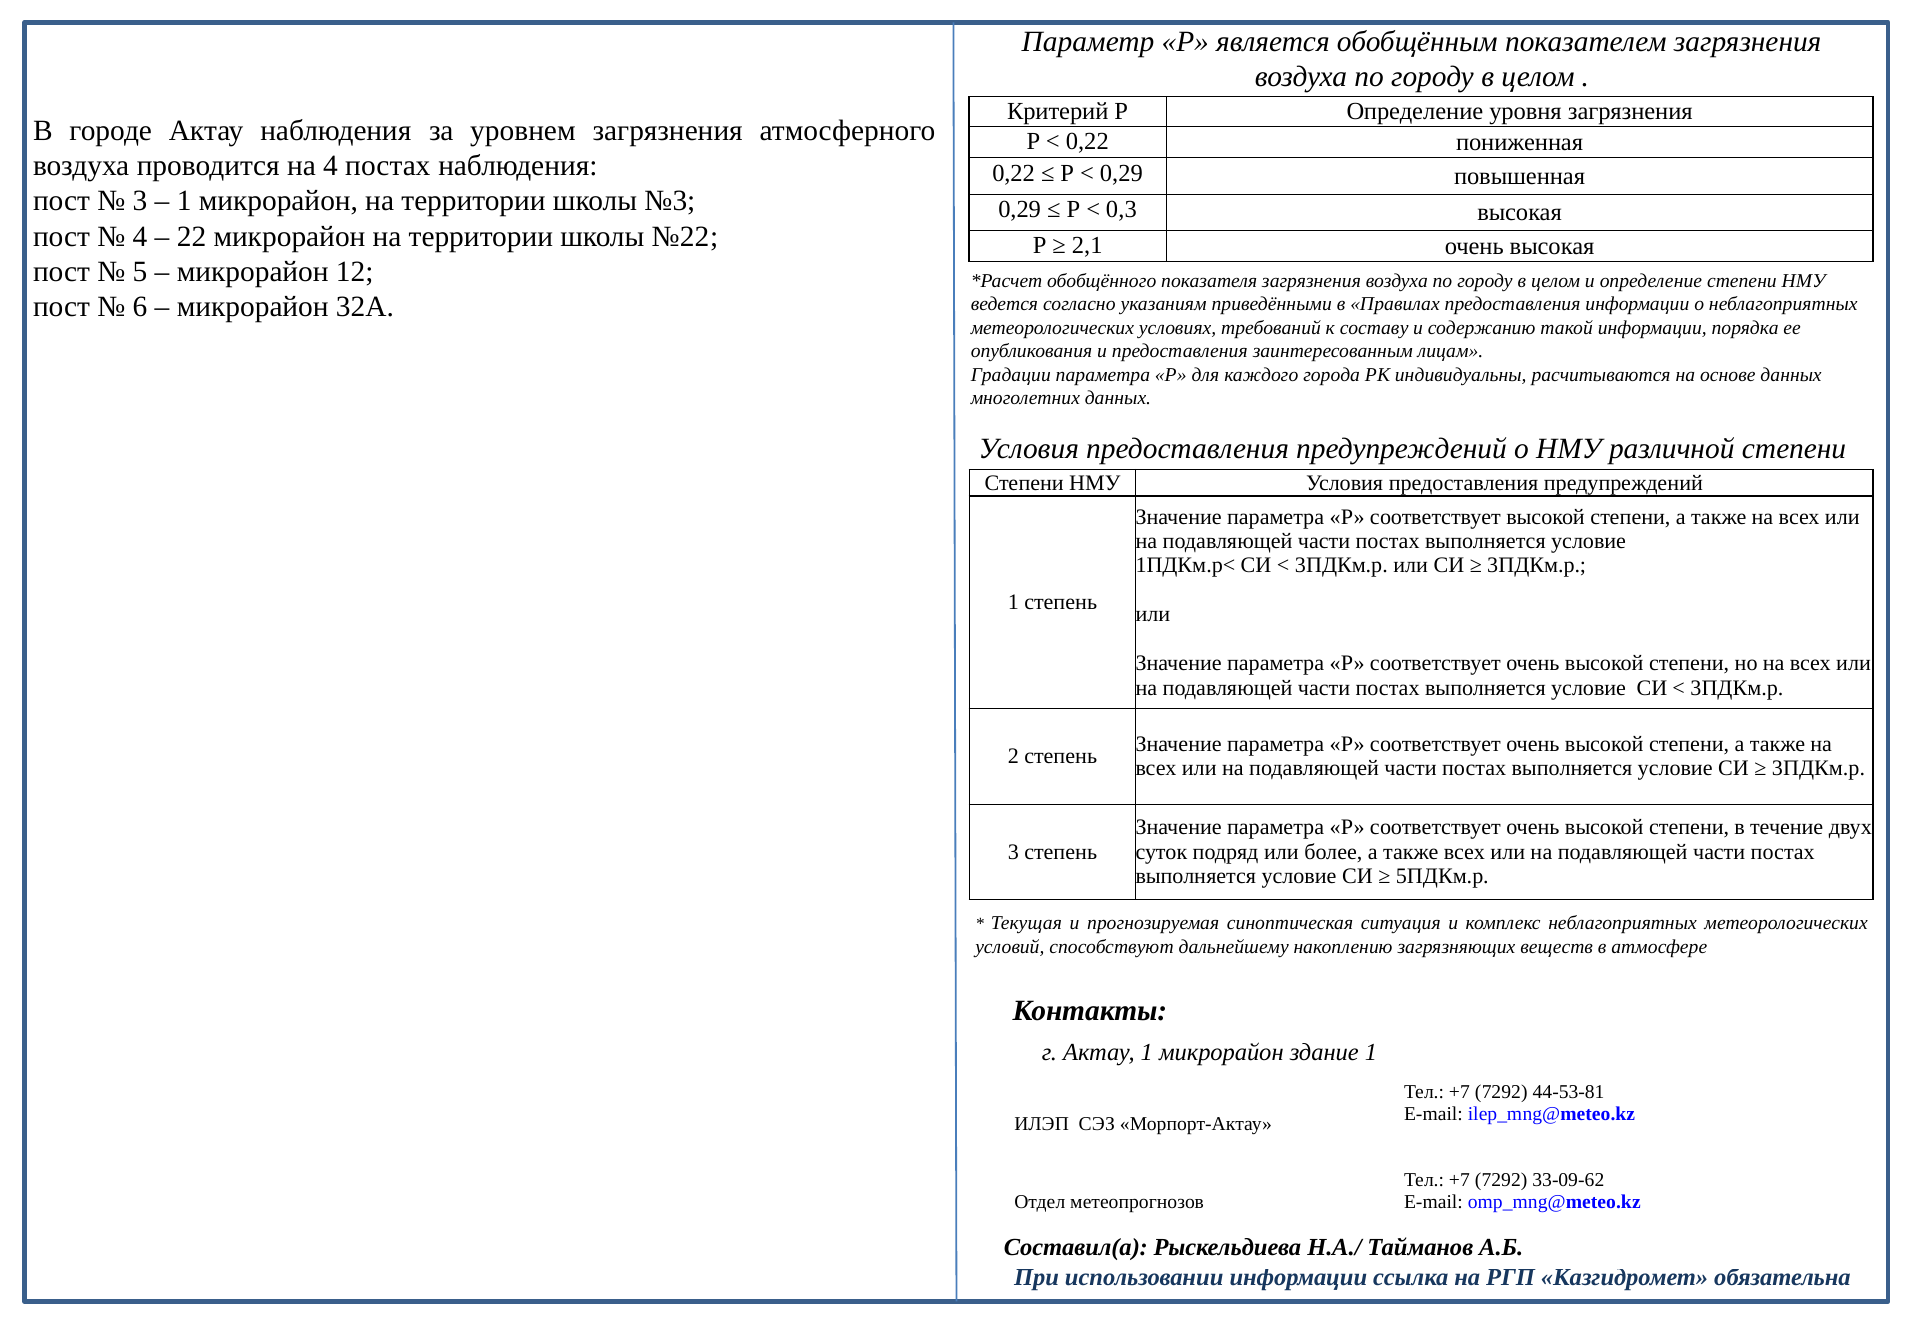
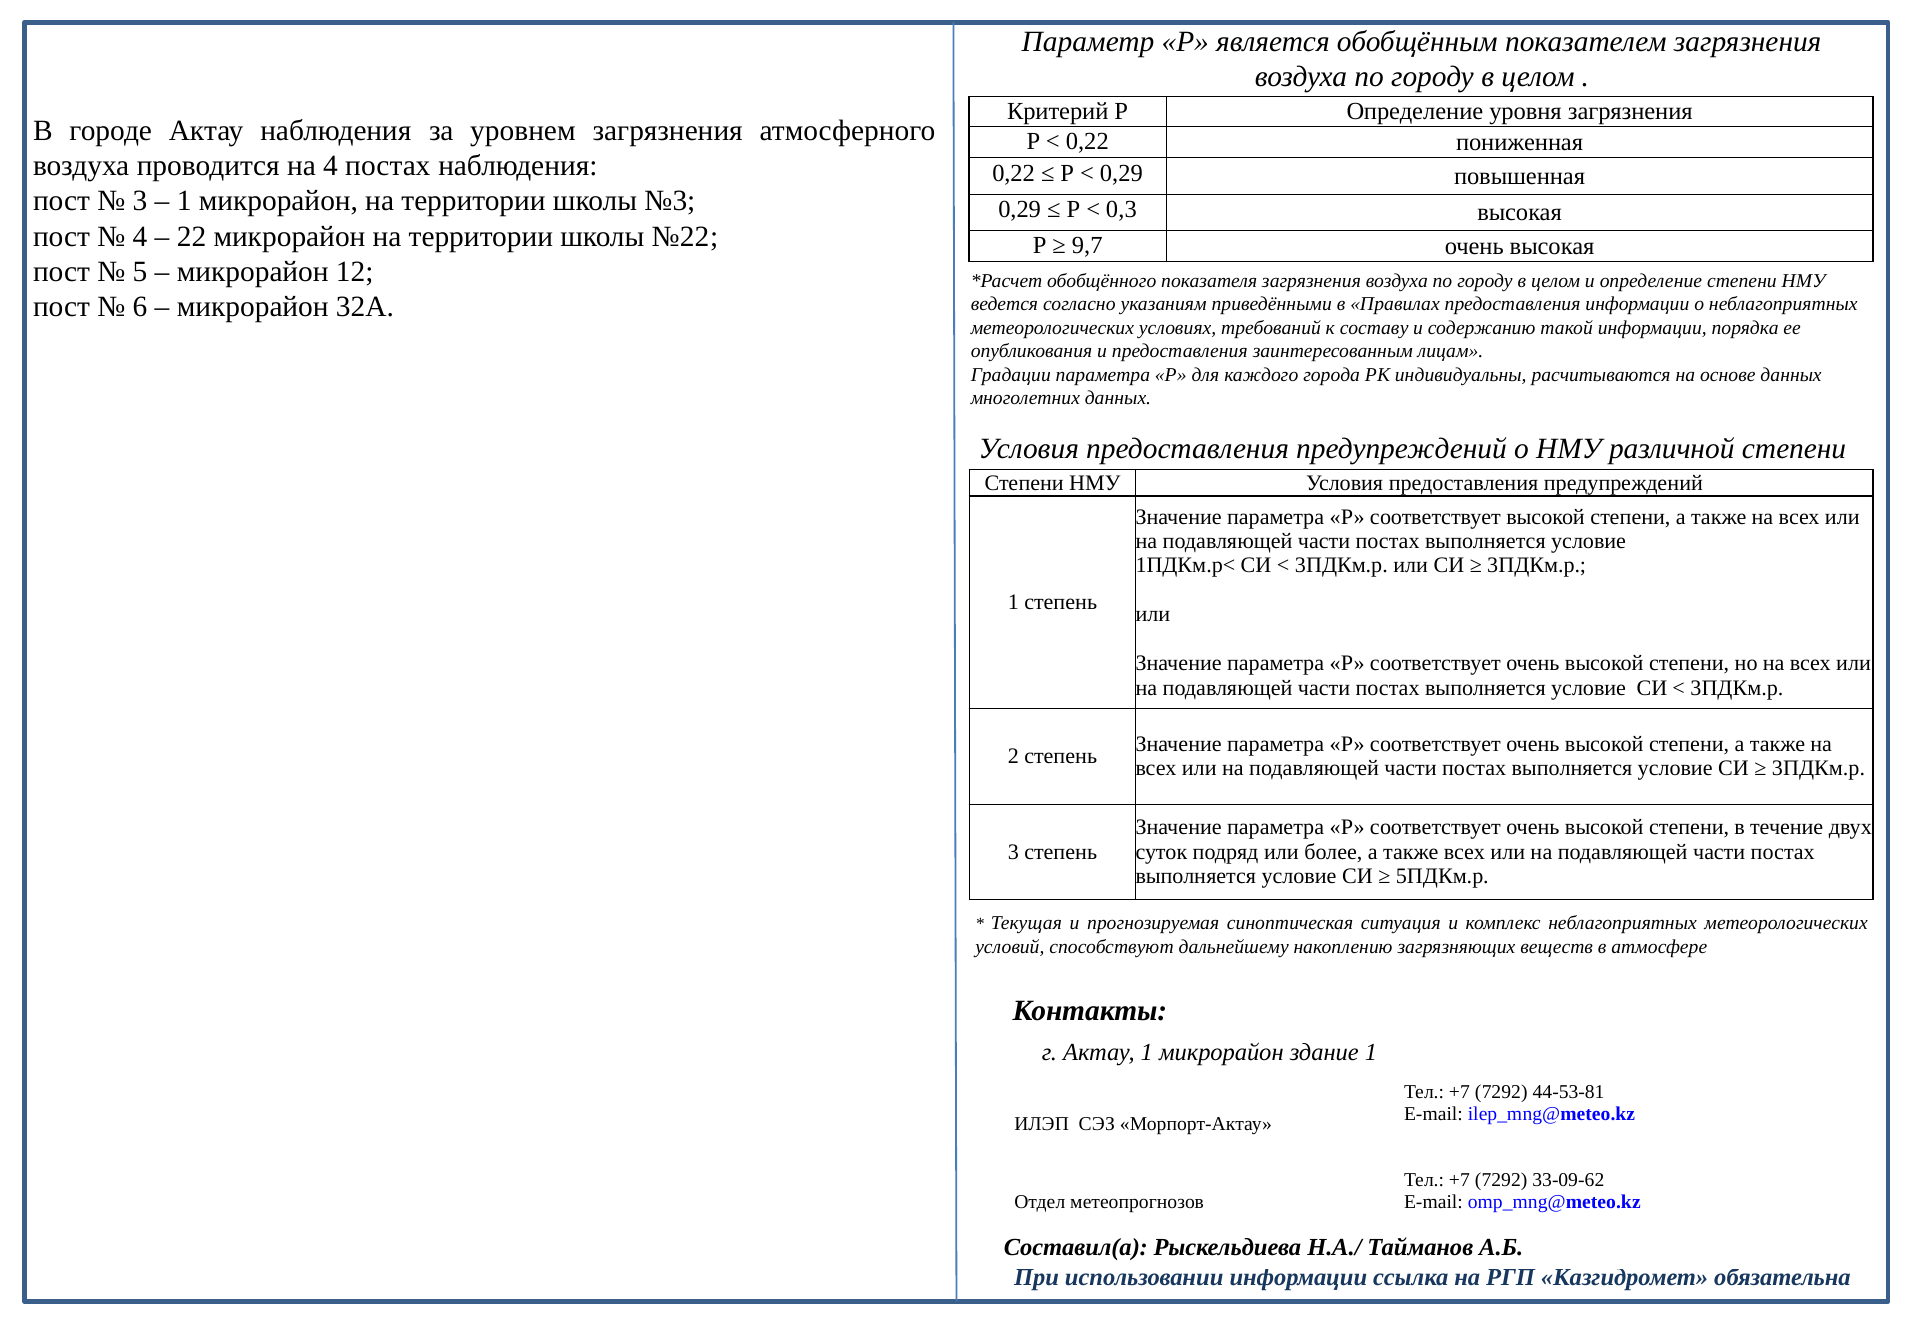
2,1: 2,1 -> 9,7
